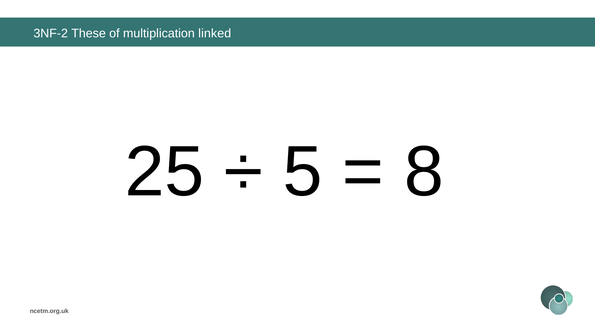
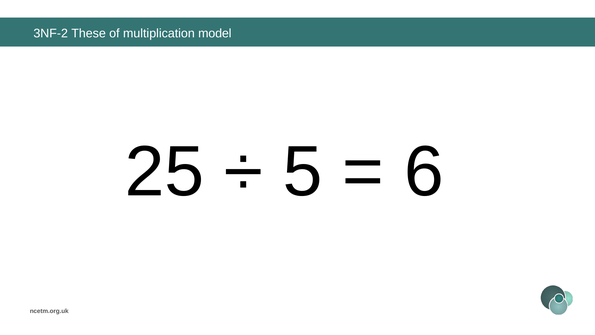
linked: linked -> model
8: 8 -> 6
